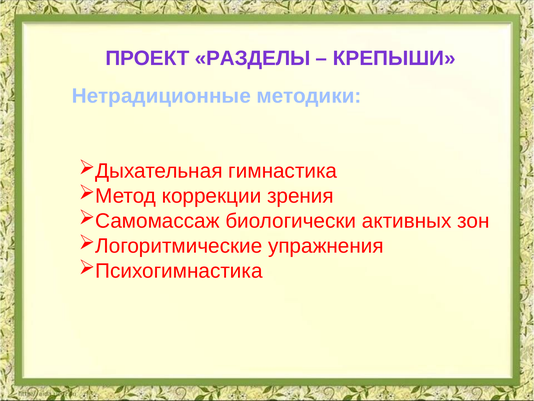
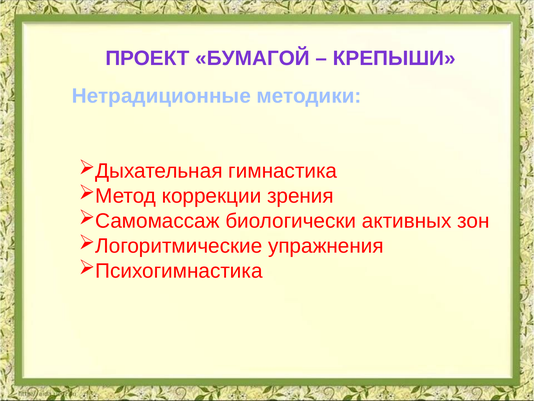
РАЗДЕЛЫ: РАЗДЕЛЫ -> БУМАГОЙ
